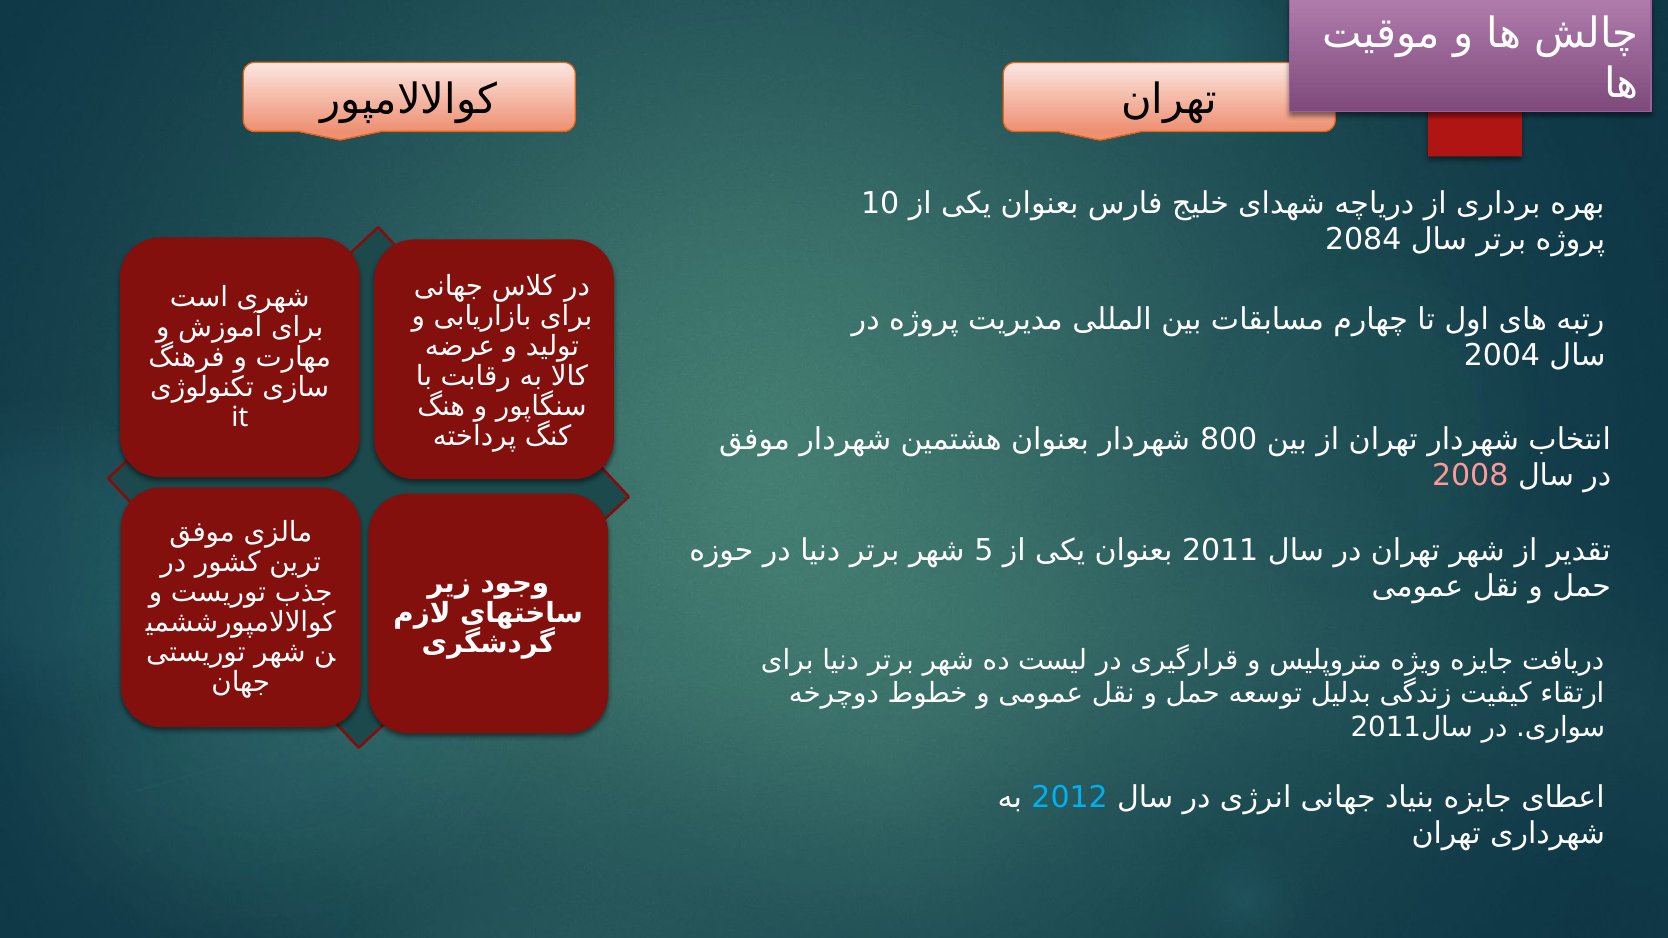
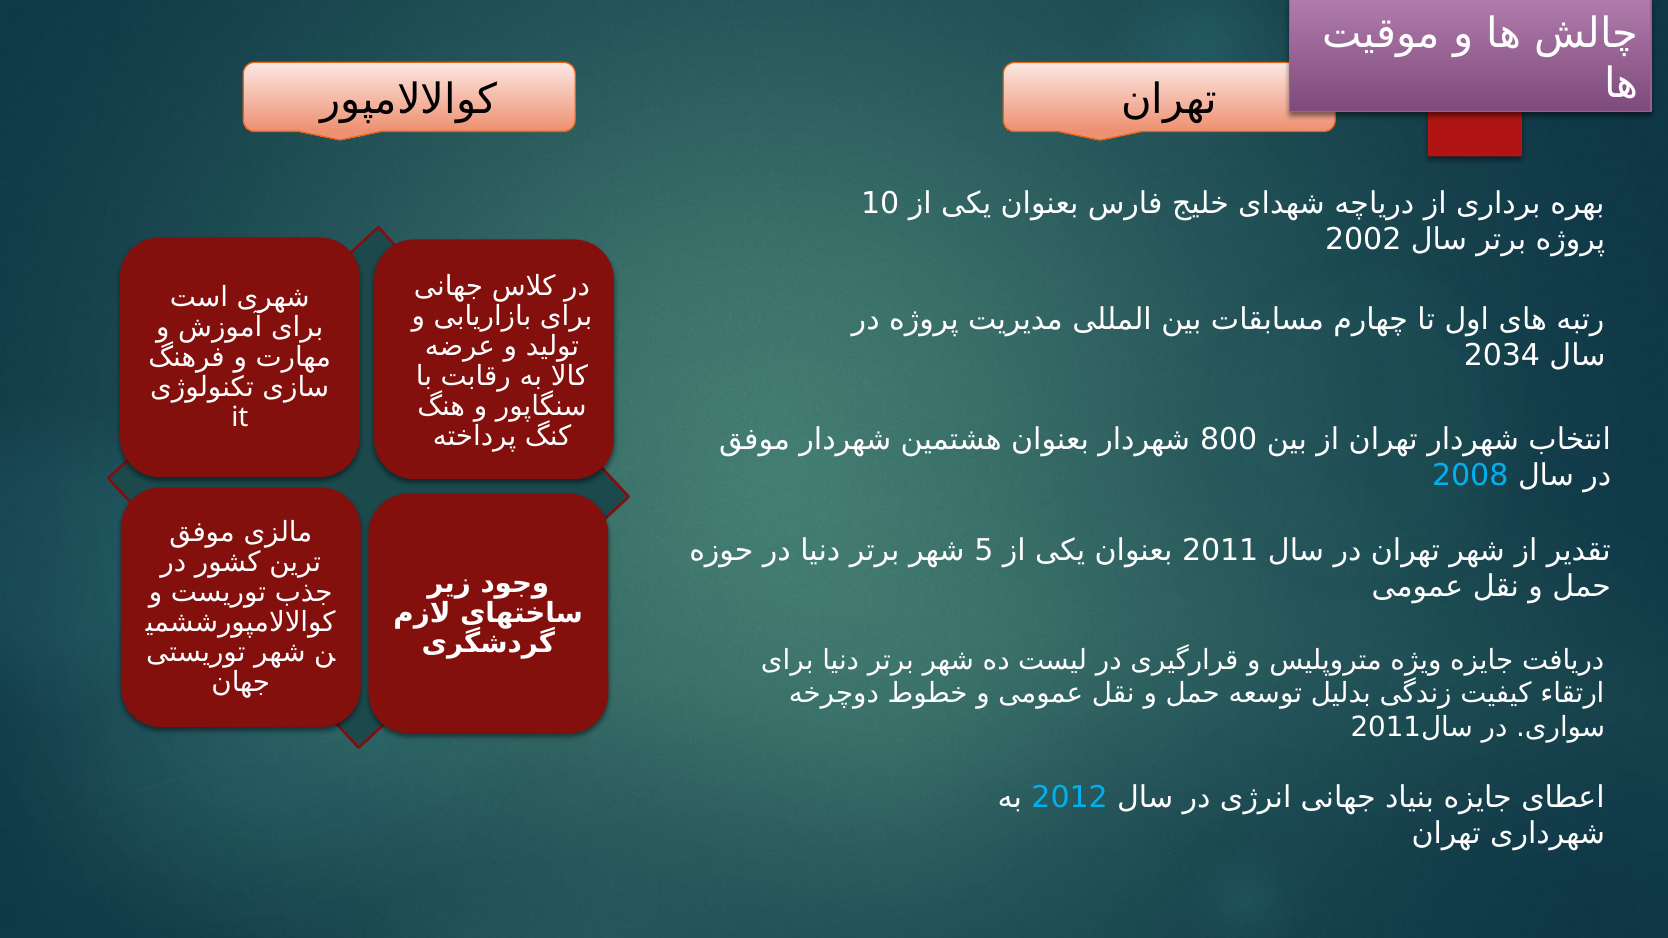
2084: 2084 -> 2002
2004: 2004 -> 2034
2008 colour: pink -> light blue
